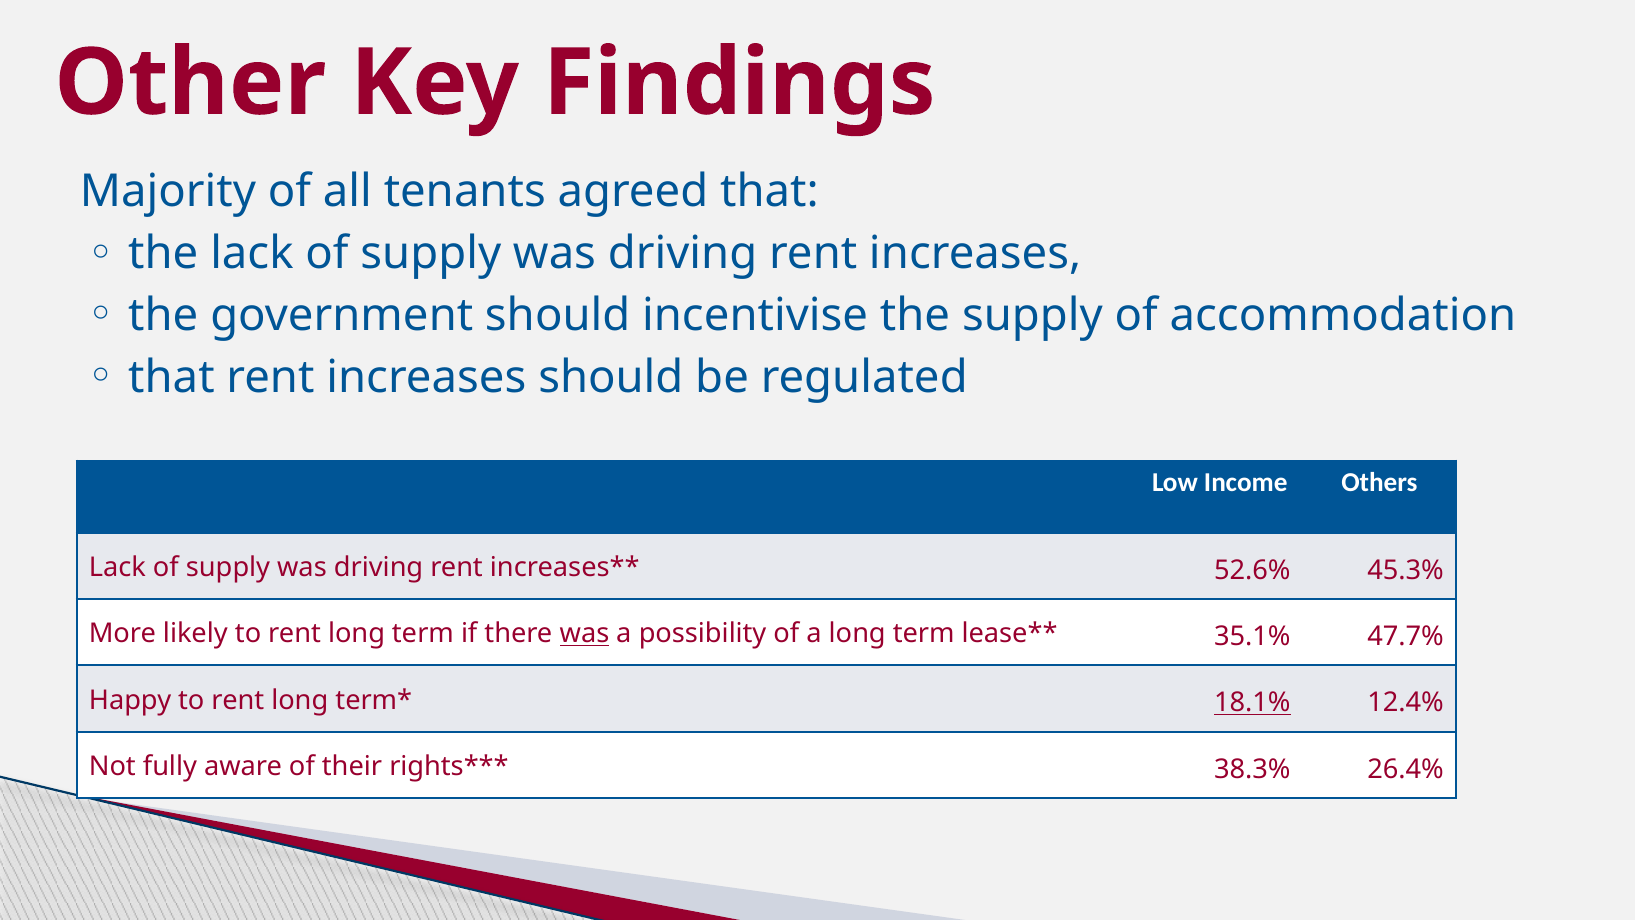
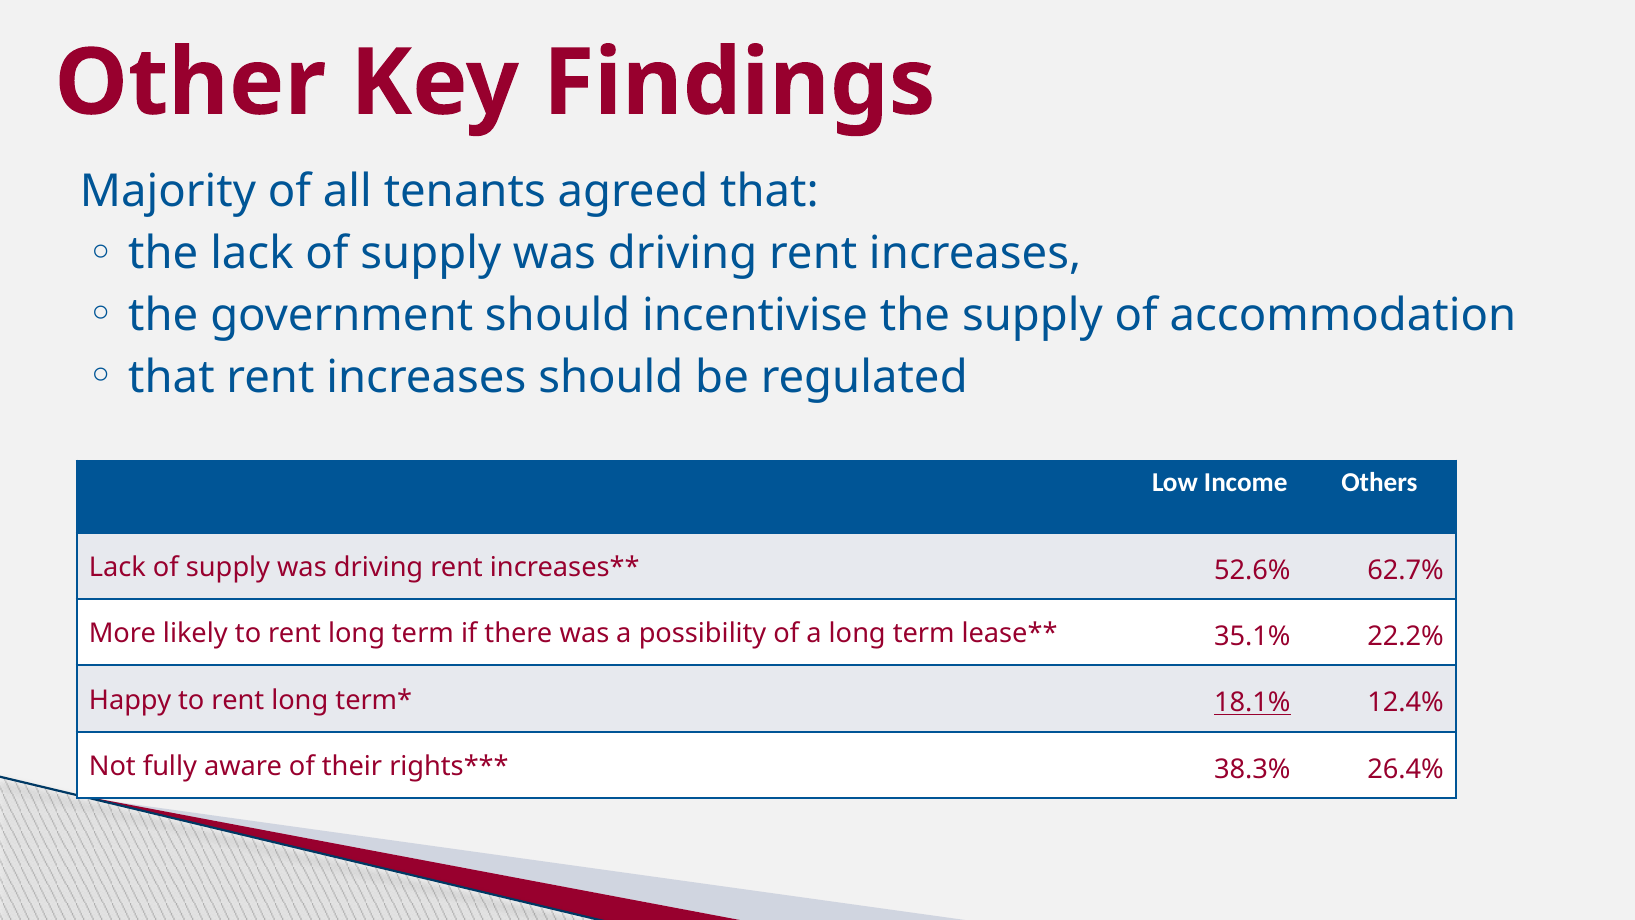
45.3%: 45.3% -> 62.7%
was at (584, 634) underline: present -> none
47.7%: 47.7% -> 22.2%
